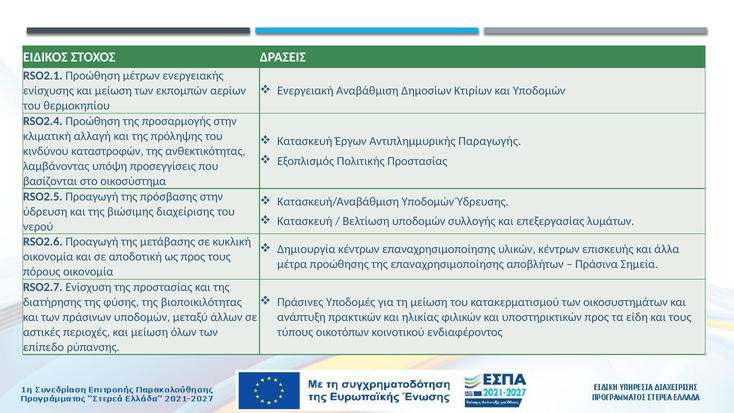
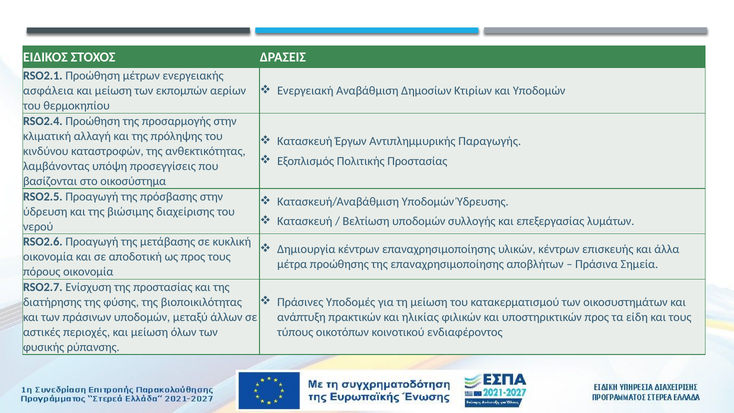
ενίσχυσης: ενίσχυσης -> ασφάλεια
επίπεδο: επίπεδο -> φυσικής
